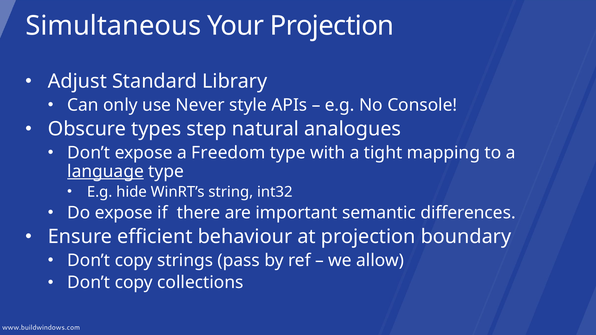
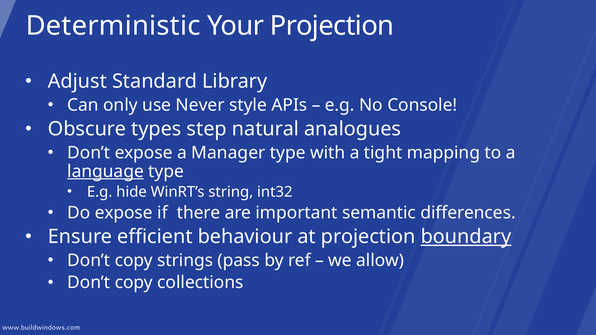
Simultaneous: Simultaneous -> Deterministic
Freedom: Freedom -> Manager
boundary underline: none -> present
